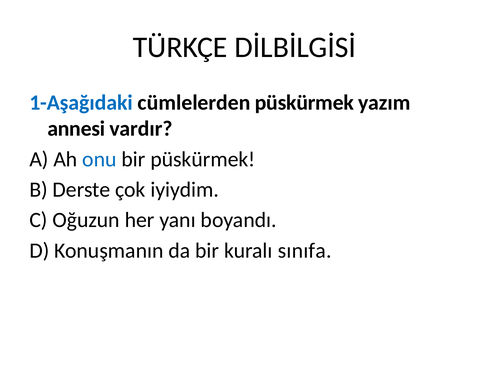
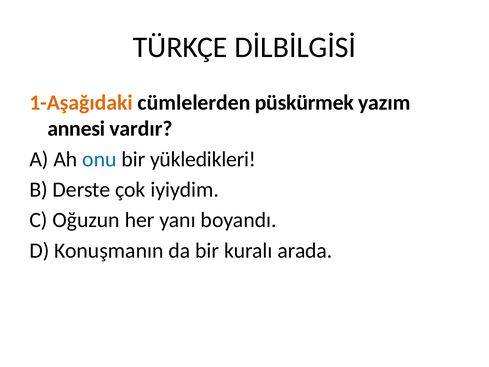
1-Aşağıdaki colour: blue -> orange
bir püskürmek: püskürmek -> yükledikleri
sınıfa: sınıfa -> arada
